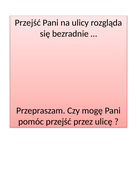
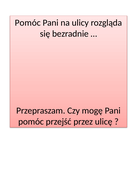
Przejść at (28, 23): Przejść -> Pomóc
